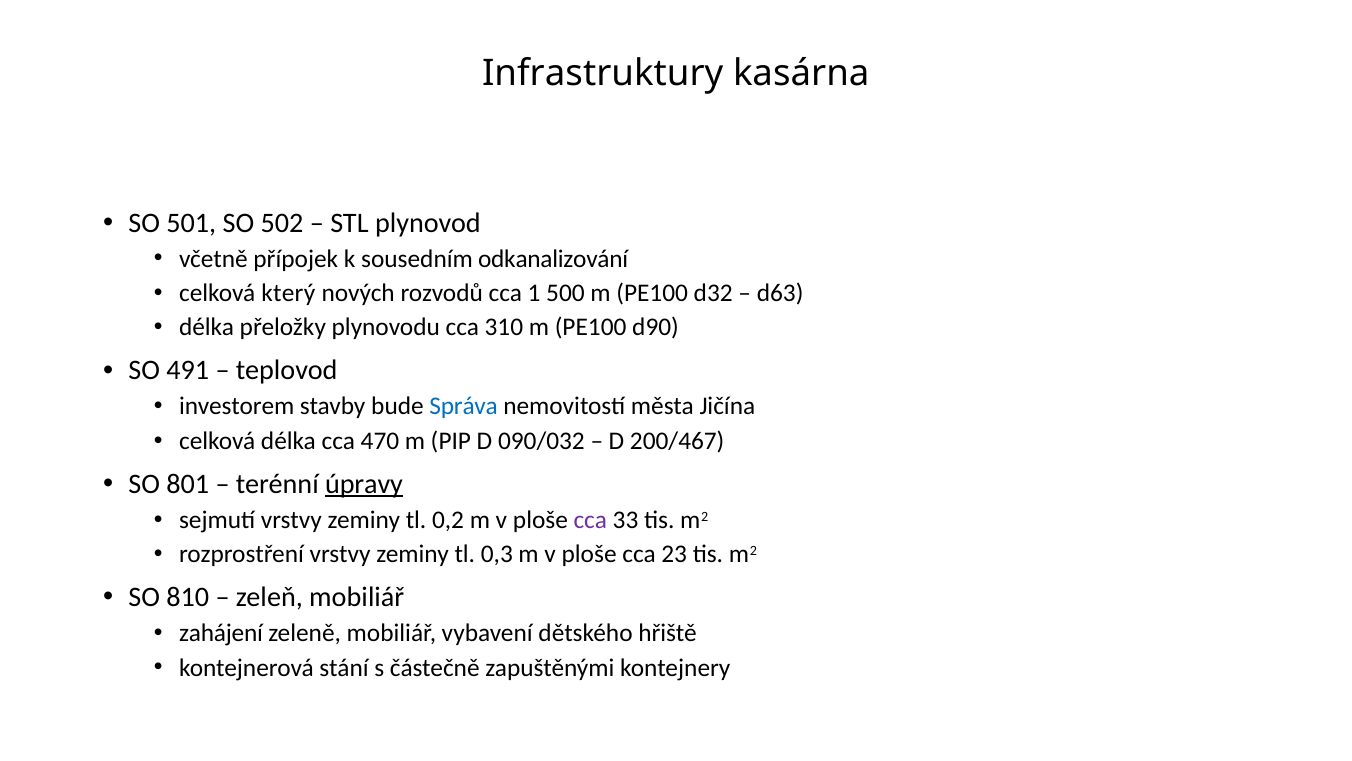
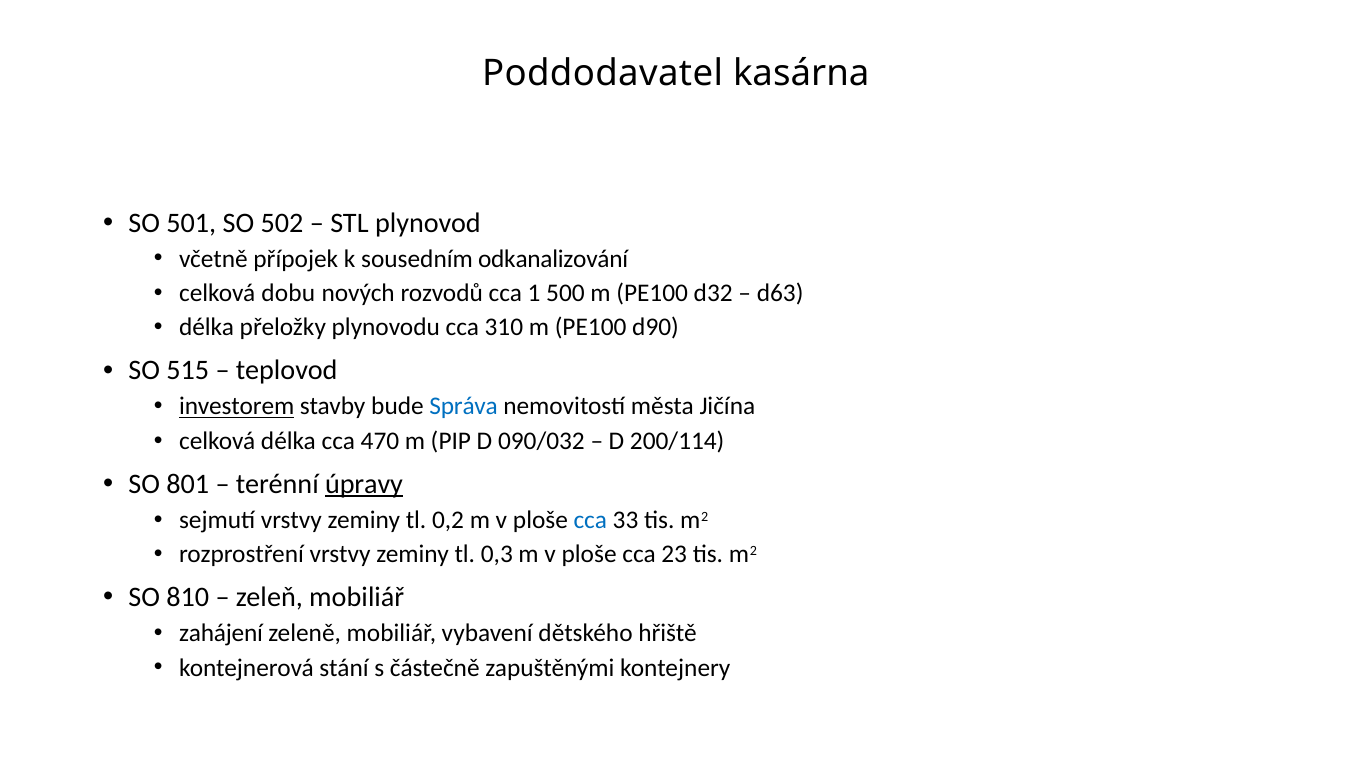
Infrastruktury: Infrastruktury -> Poddodavatel
který: který -> dobu
491: 491 -> 515
investorem underline: none -> present
200/467: 200/467 -> 200/114
cca at (590, 520) colour: purple -> blue
